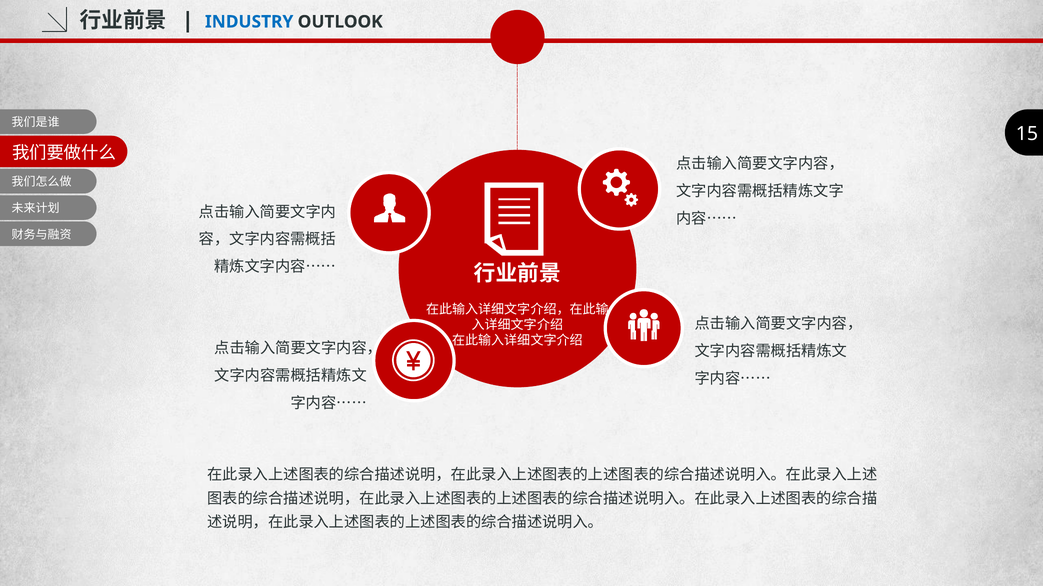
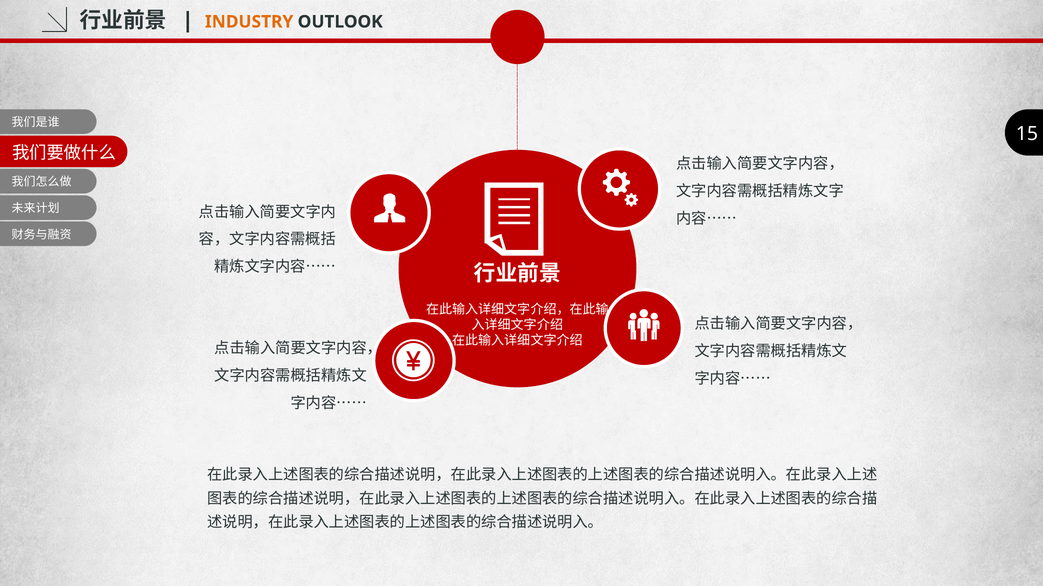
INDUSTRY colour: blue -> orange
